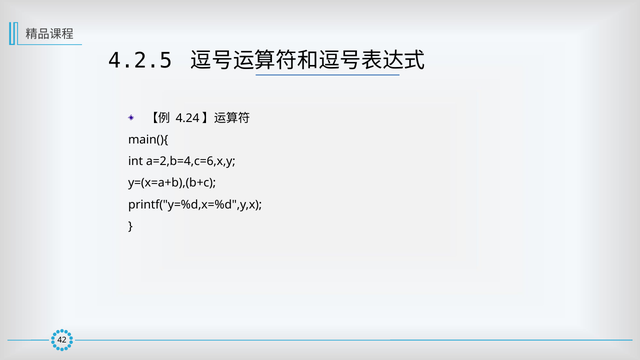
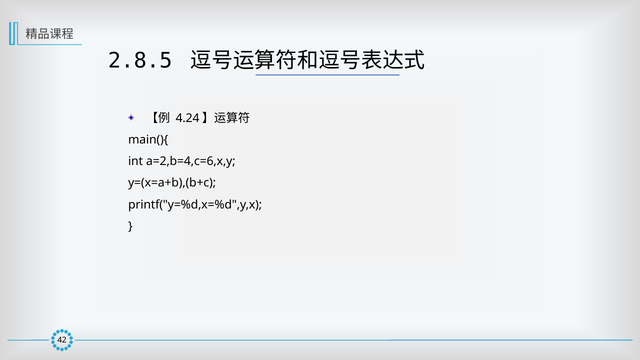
4.2.5: 4.2.5 -> 2.8.5
